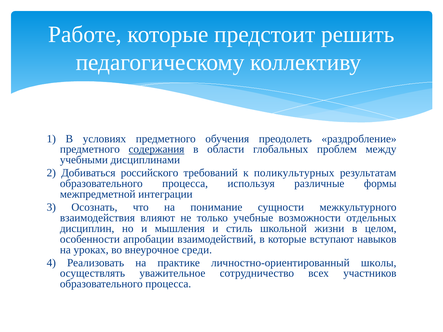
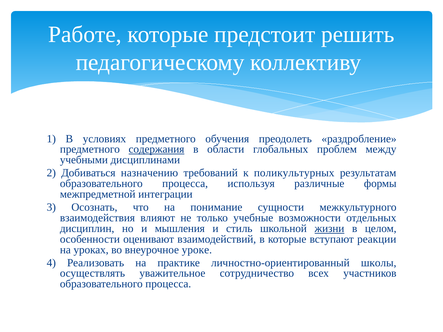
российского: российского -> назначению
жизни underline: none -> present
апробации: апробации -> оценивают
навыков: навыков -> реакции
среди: среди -> уроке
